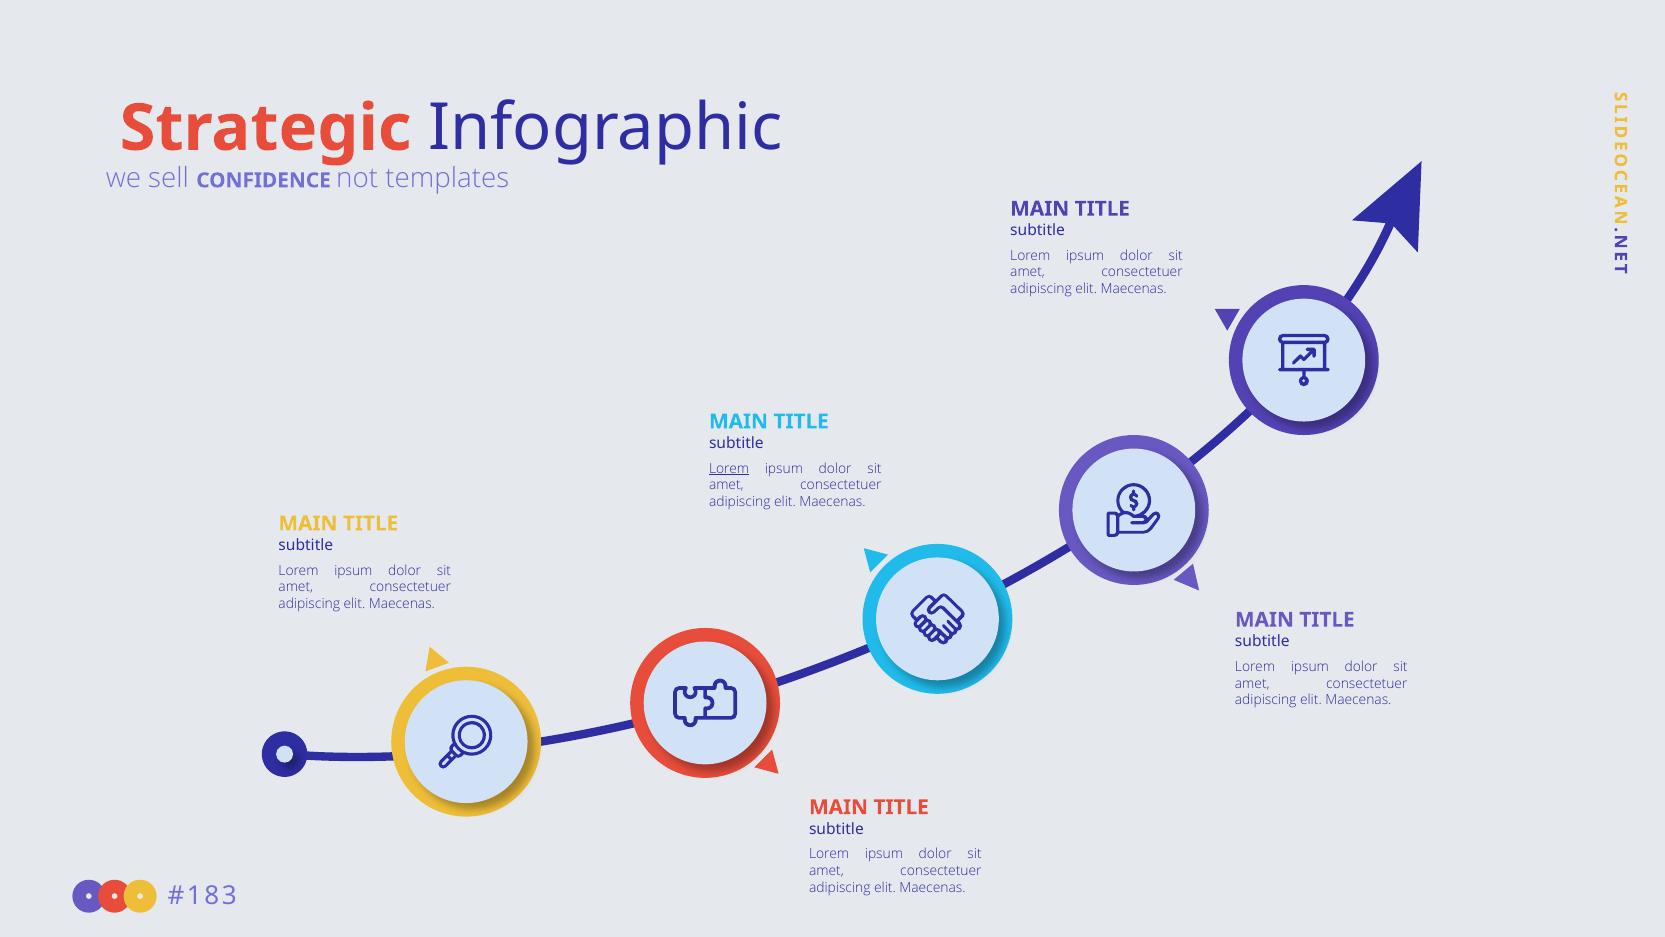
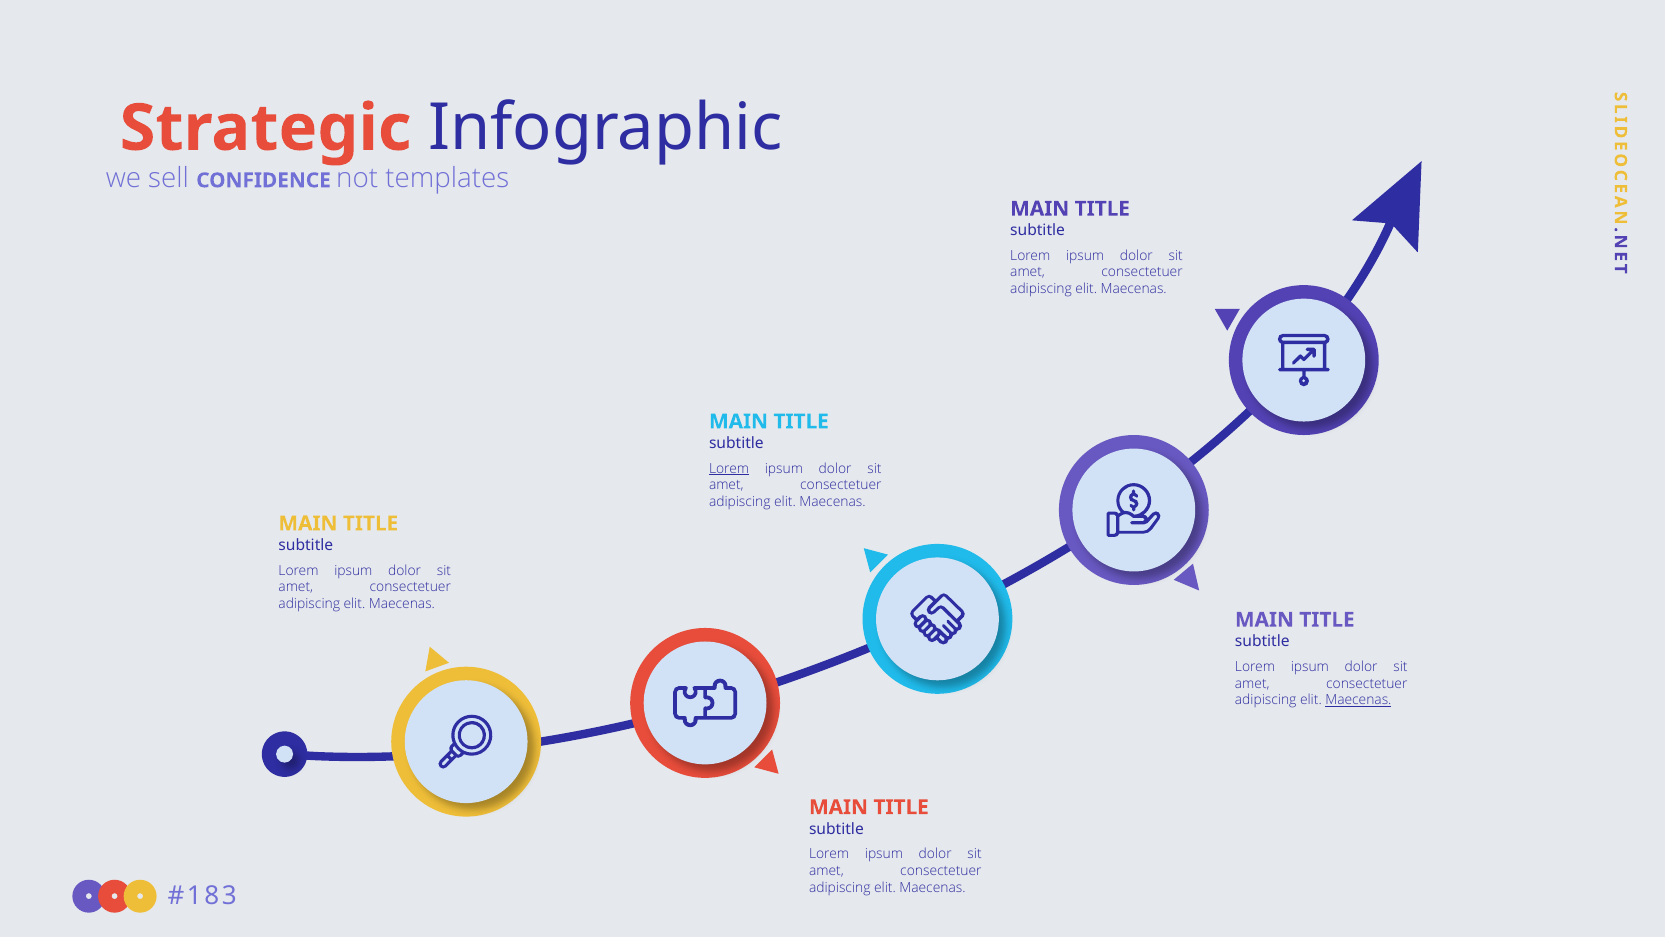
Maecenas at (1358, 700) underline: none -> present
